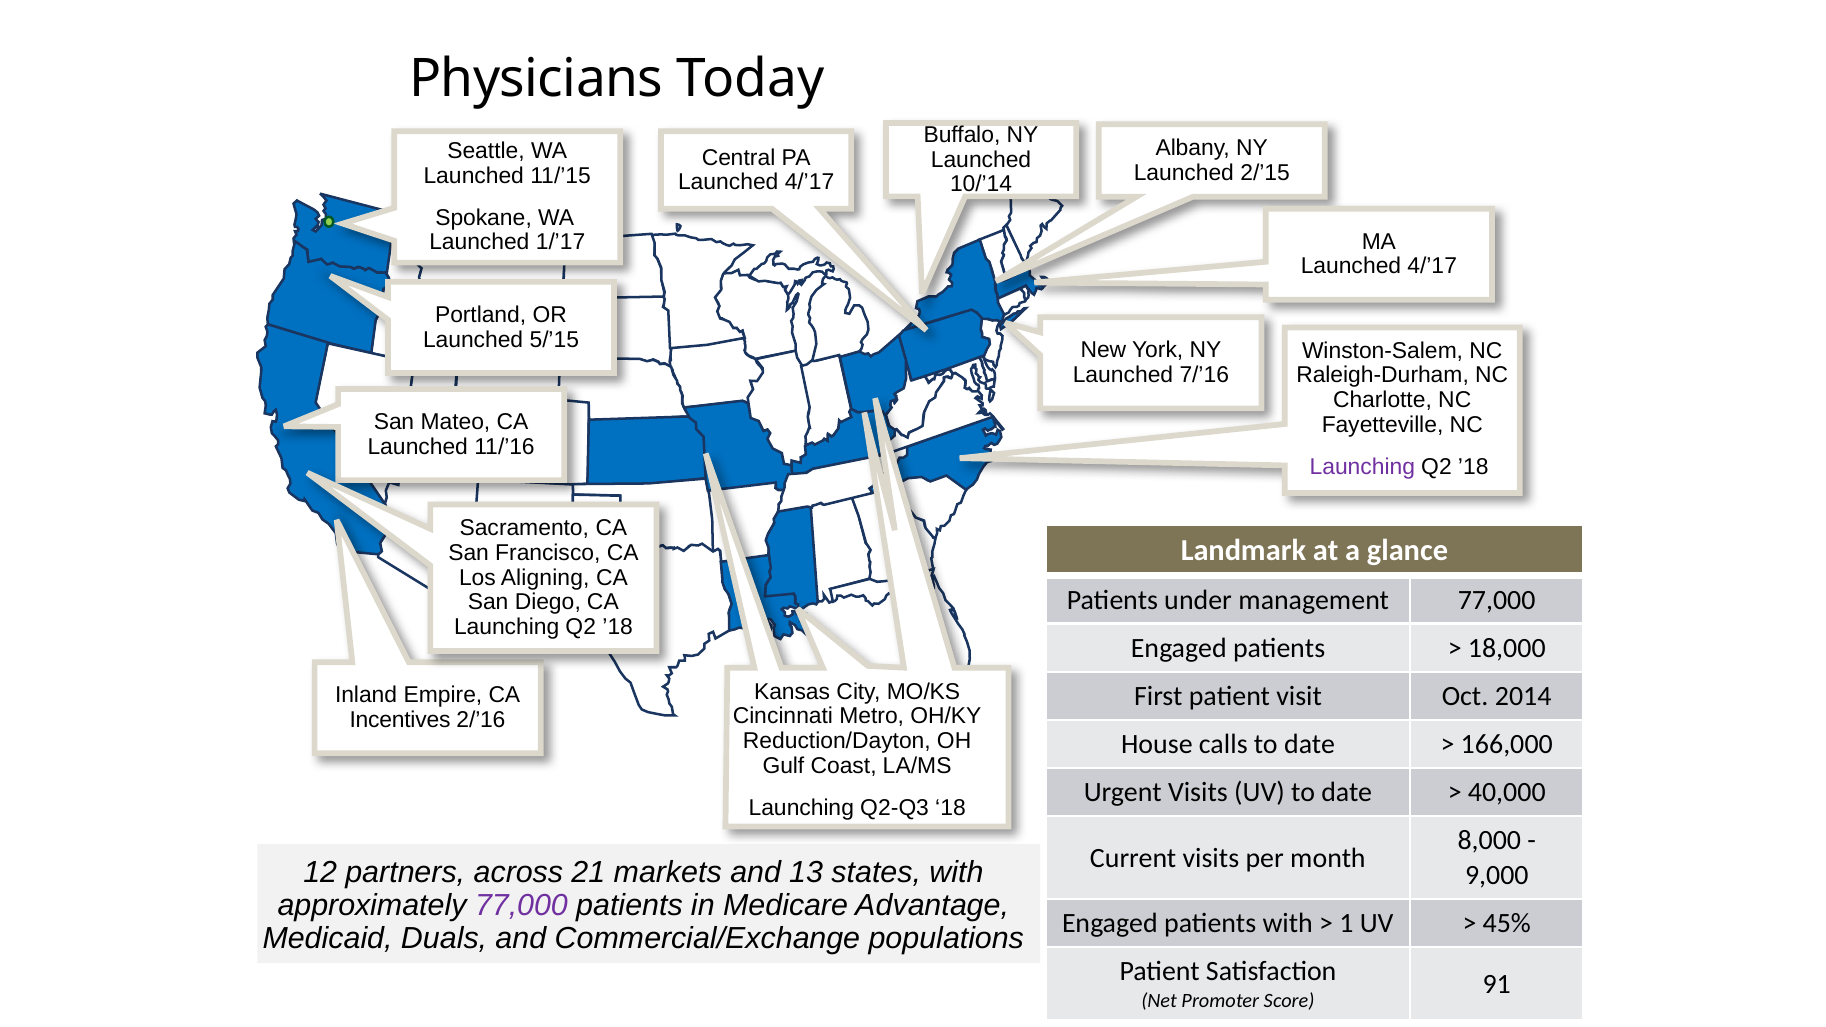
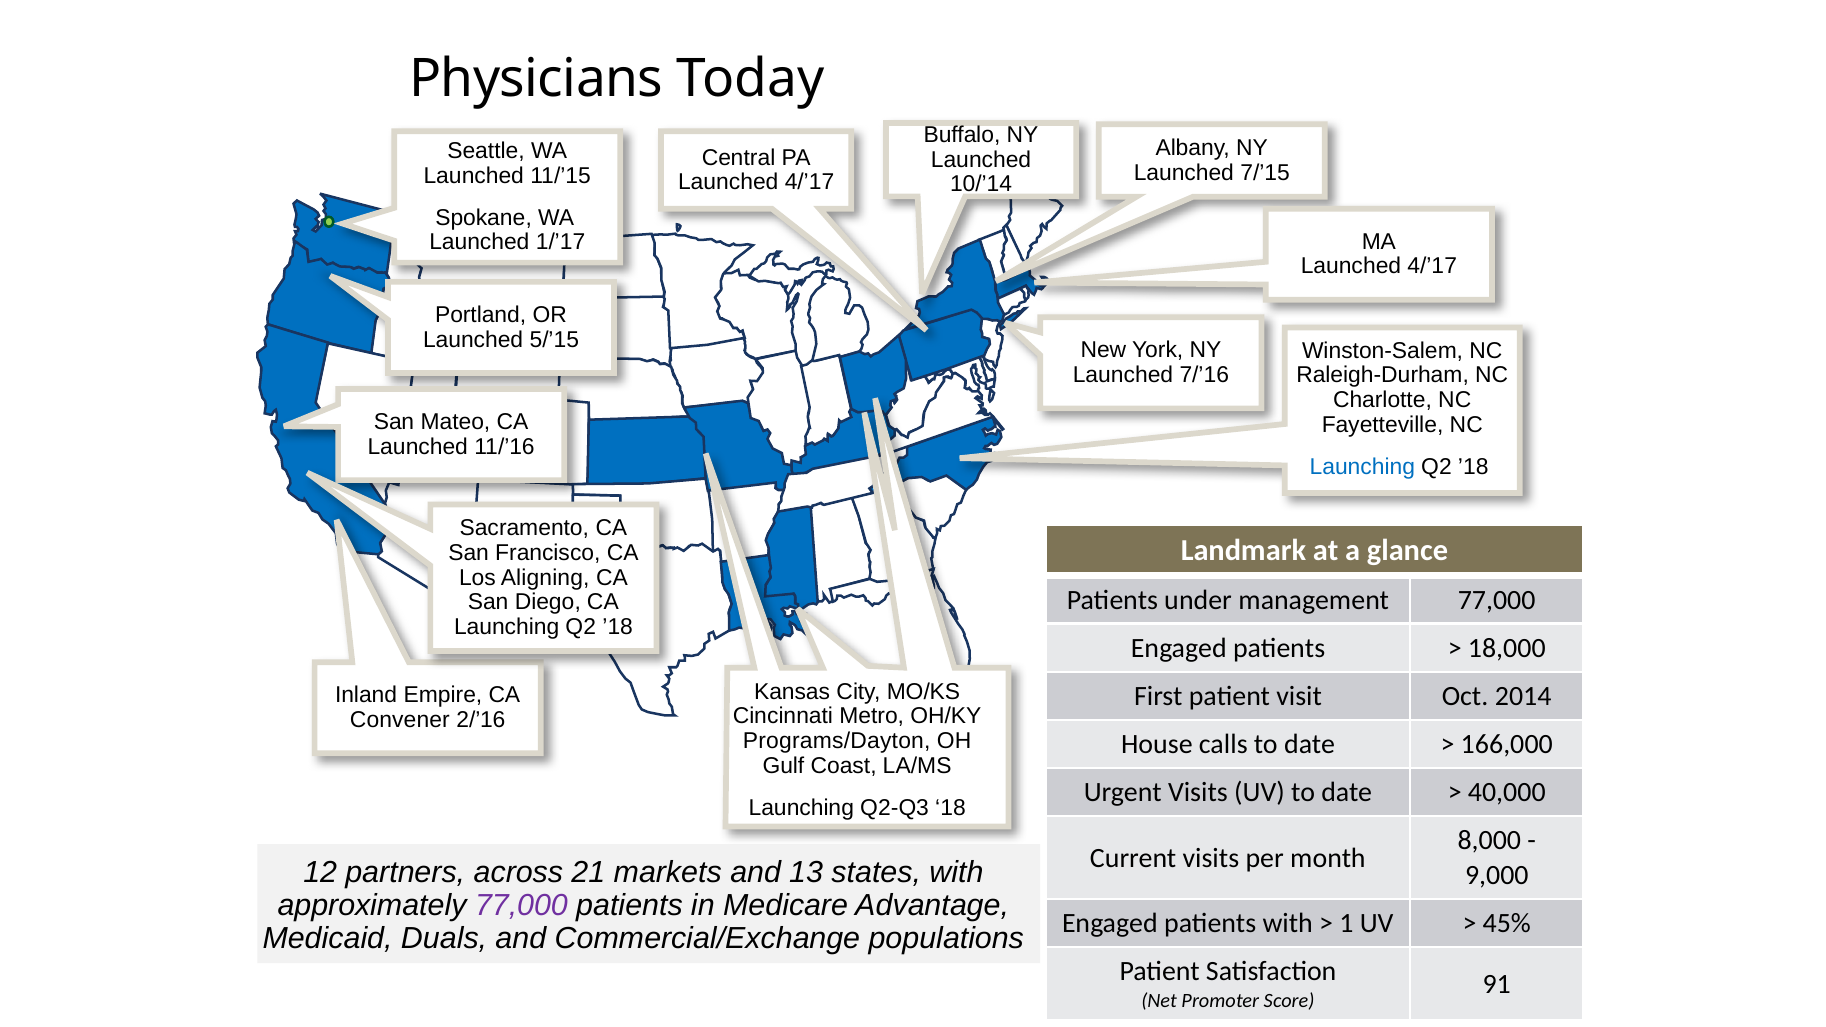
2/’15: 2/’15 -> 7/’15
Launching at (1362, 467) colour: purple -> blue
Incentives: Incentives -> Convener
Reduction/Dayton: Reduction/Dayton -> Programs/Dayton
